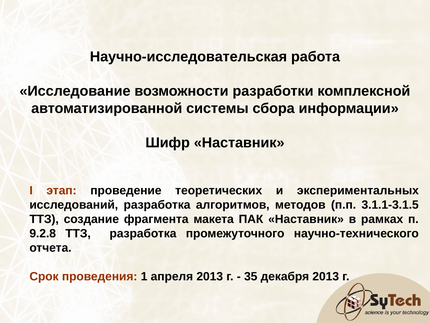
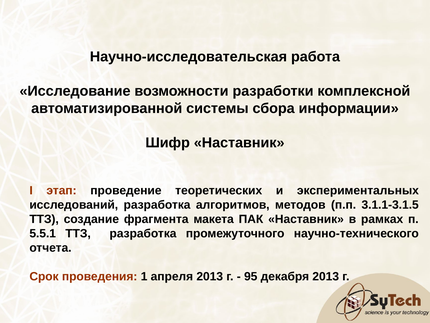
9.2.8: 9.2.8 -> 5.5.1
35: 35 -> 95
